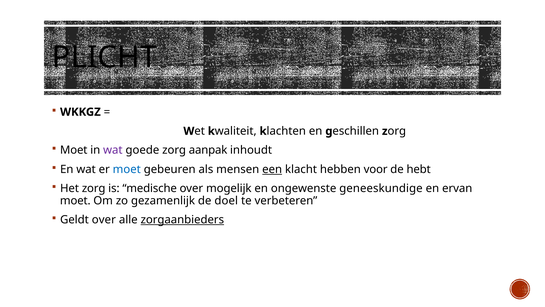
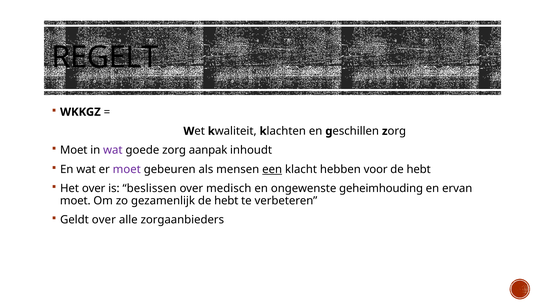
PLICHT: PLICHT -> REGELT
moet at (127, 169) colour: blue -> purple
Het zorg: zorg -> over
medische: medische -> beslissen
mogelijk: mogelijk -> medisch
geneeskundige: geneeskundige -> geheimhouding
gezamenlijk de doel: doel -> hebt
zorgaanbieders underline: present -> none
